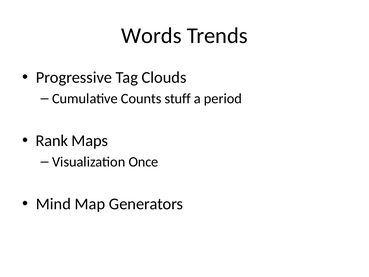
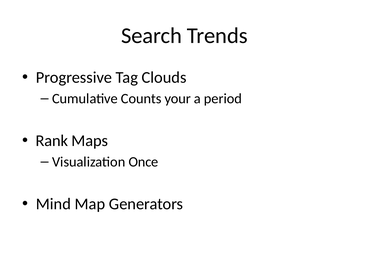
Words: Words -> Search
stuff: stuff -> your
